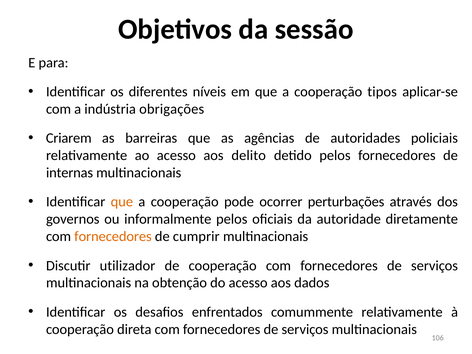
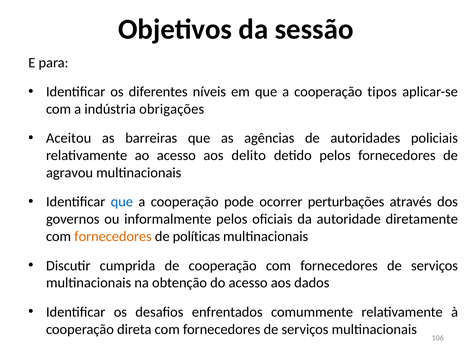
Criarem: Criarem -> Aceitou
internas: internas -> agravou
que at (122, 202) colour: orange -> blue
cumprir: cumprir -> políticas
utilizador: utilizador -> cumprida
